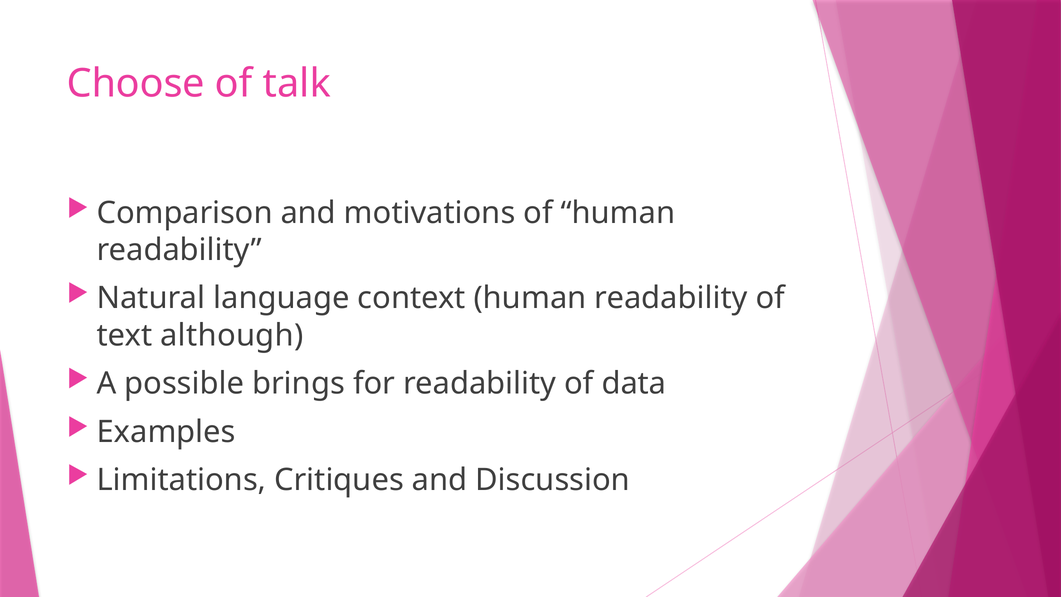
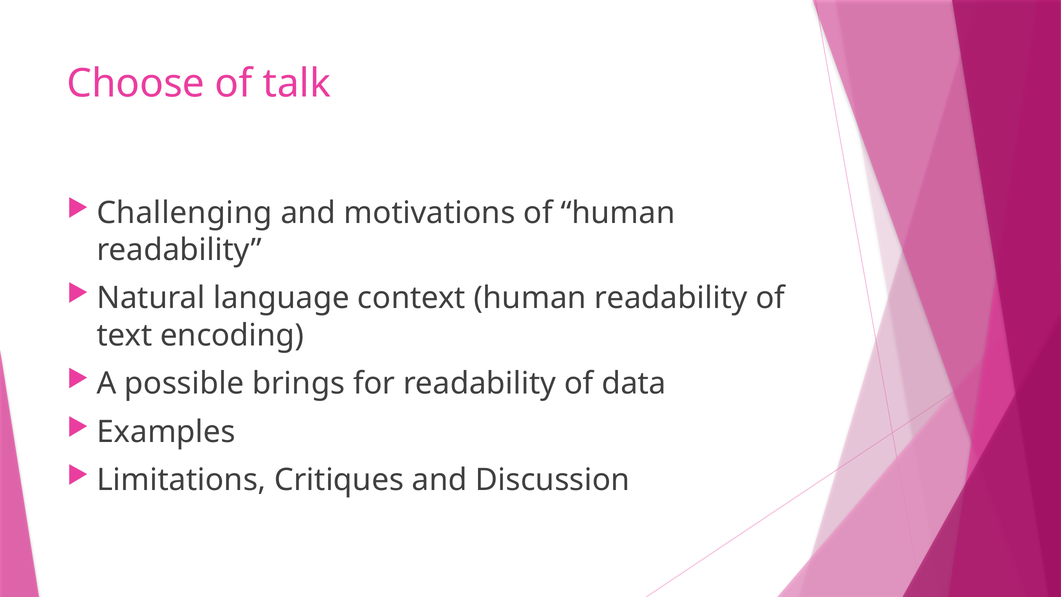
Comparison: Comparison -> Challenging
although: although -> encoding
